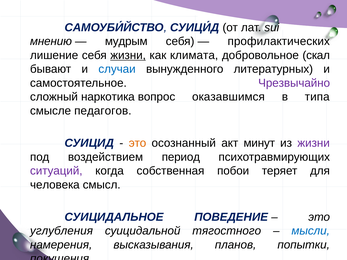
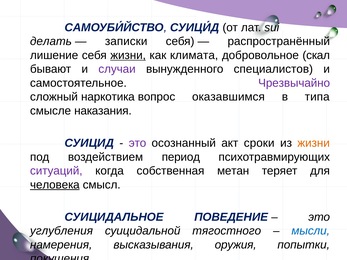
мнению: мнению -> делать
мудрым: мудрым -> записки
профилактических: профилактических -> распространённый
случаи colour: blue -> purple
литературных: литературных -> специалистов
педагогов: педагогов -> наказания
это at (138, 143) colour: orange -> purple
минут: минут -> сроки
жизни at (314, 143) colour: purple -> orange
побои: побои -> метан
человека underline: none -> present
планов: планов -> оружия
